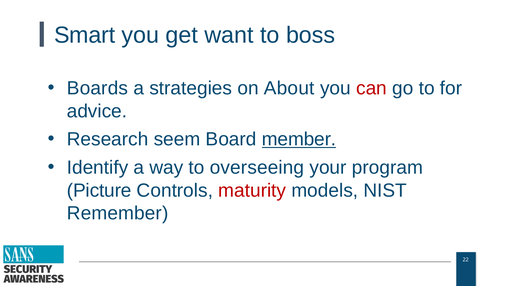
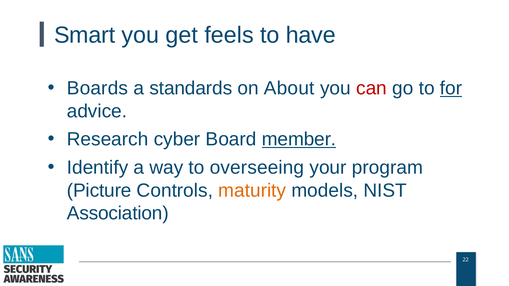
want: want -> feels
boss: boss -> have
strategies: strategies -> standards
for underline: none -> present
seem: seem -> cyber
maturity colour: red -> orange
Remember: Remember -> Association
